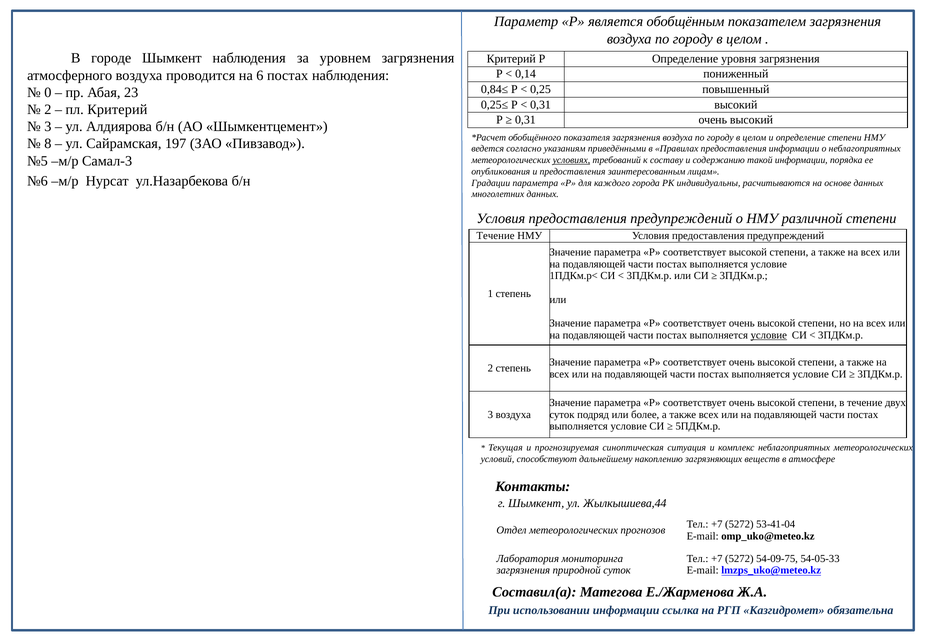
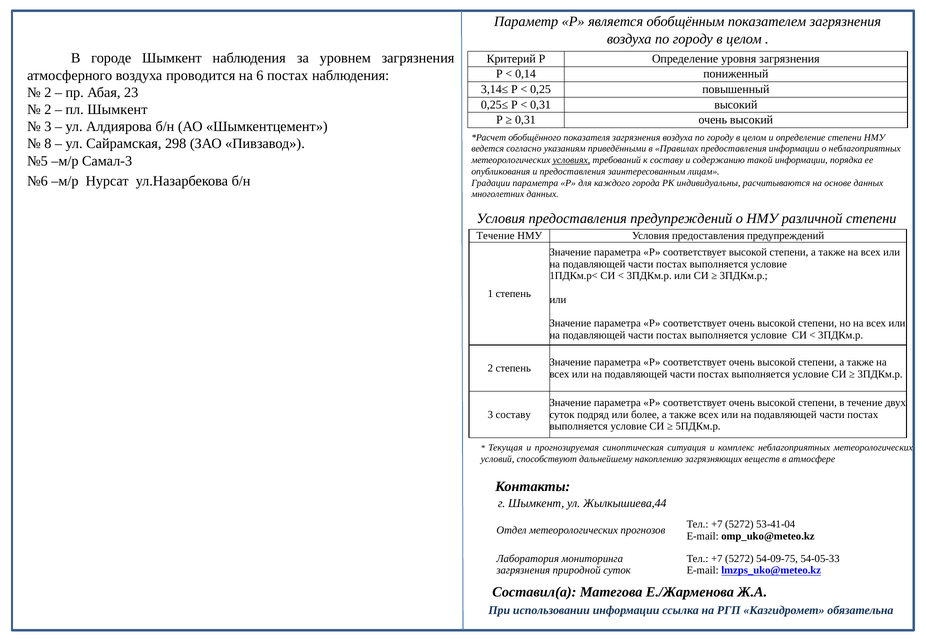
0,84≤: 0,84≤ -> 3,14≤
0 at (48, 92): 0 -> 2
пл Критерий: Критерий -> Шымкент
197: 197 -> 298
условие at (769, 335) underline: present -> none
3 воздуха: воздуха -> составу
